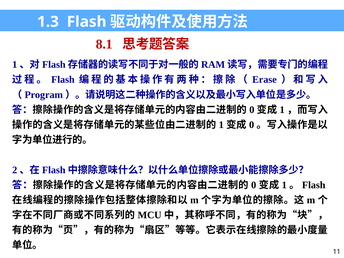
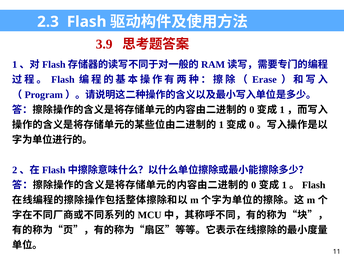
1.3: 1.3 -> 2.3
8.1: 8.1 -> 3.9
